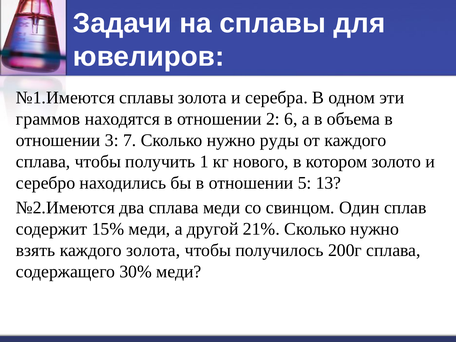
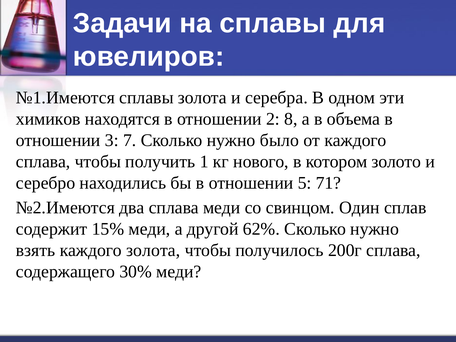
граммов: граммов -> химиков
6: 6 -> 8
руды: руды -> было
13: 13 -> 71
21%: 21% -> 62%
